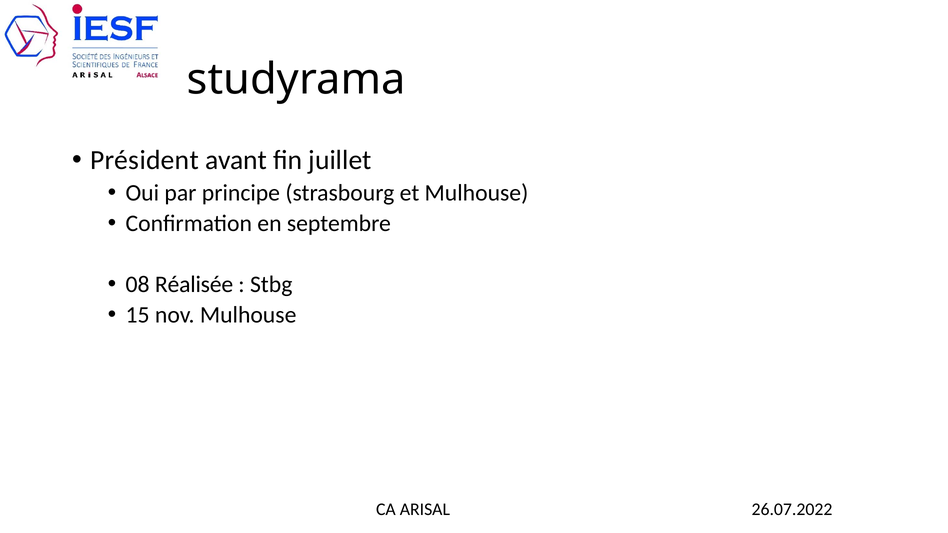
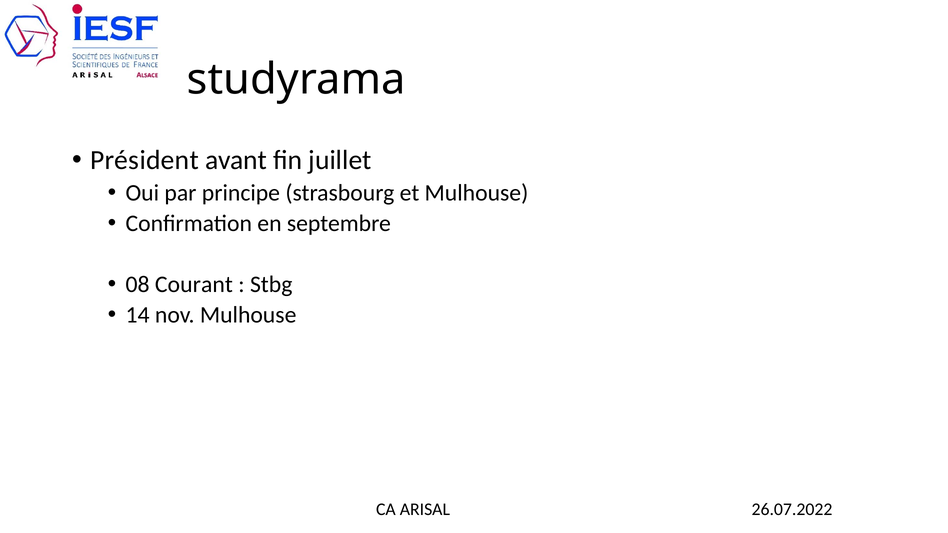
Réalisée: Réalisée -> Courant
15: 15 -> 14
